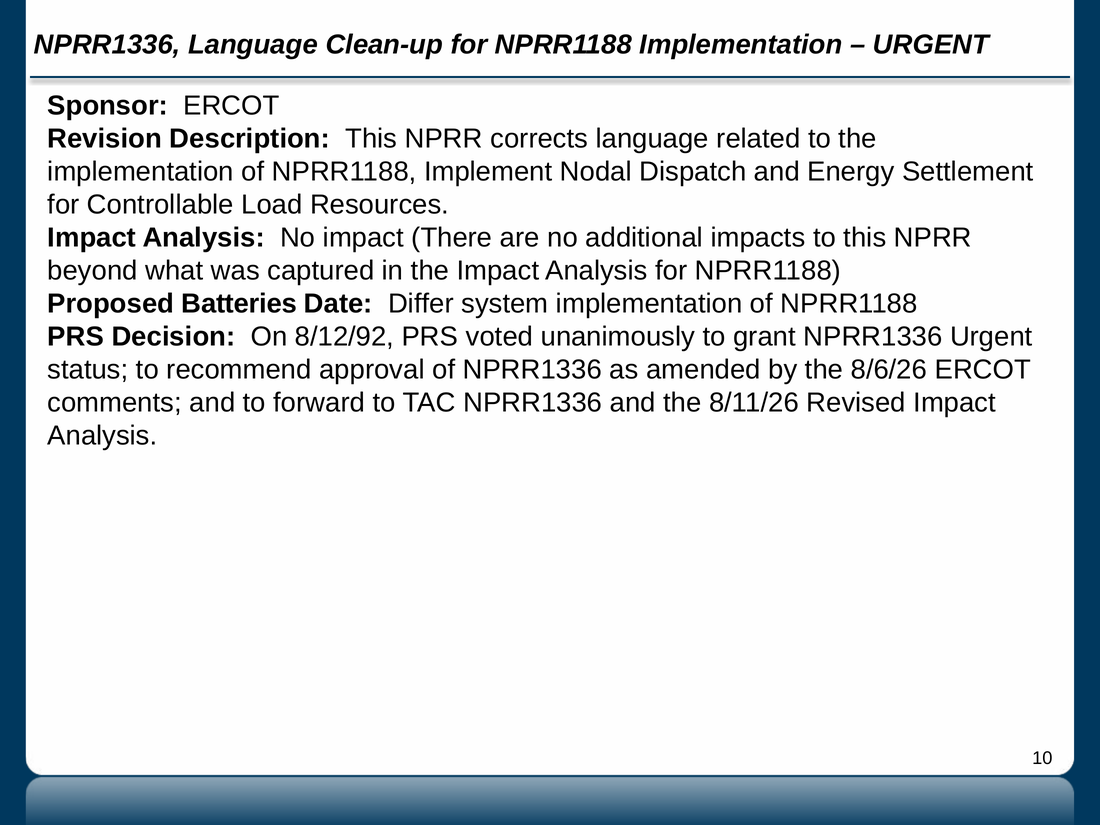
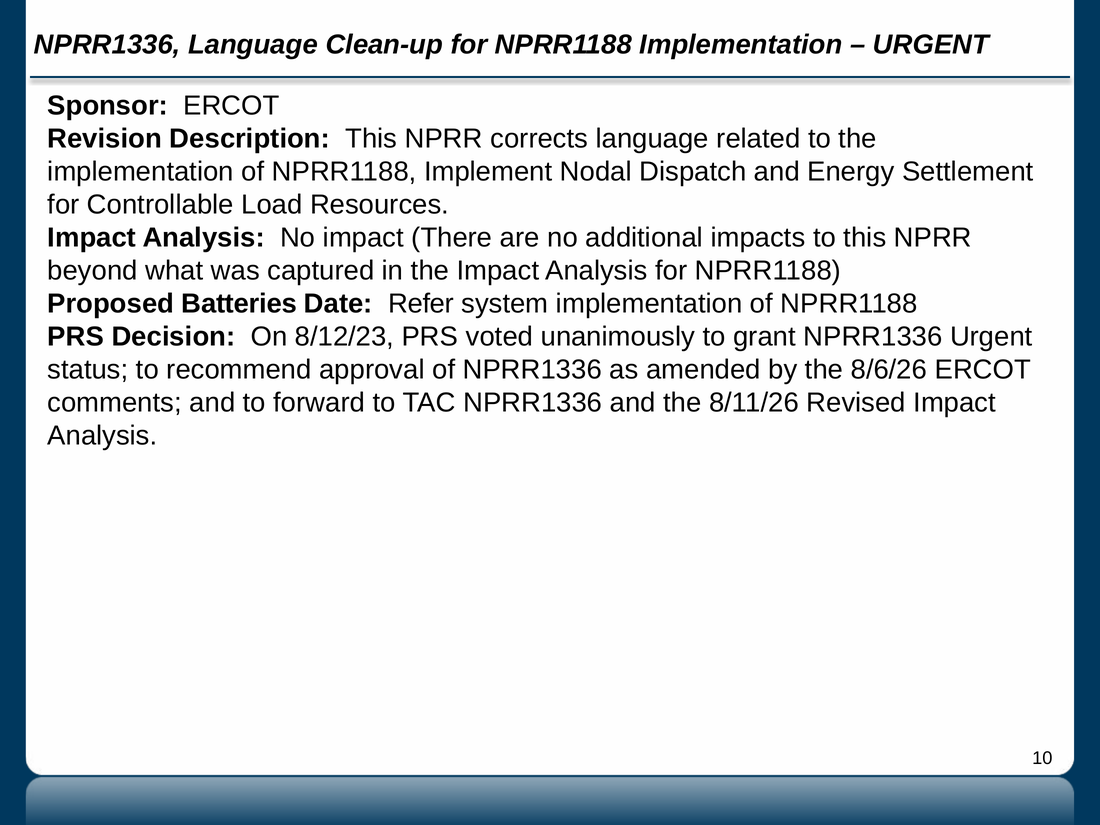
Differ: Differ -> Refer
8/12/92: 8/12/92 -> 8/12/23
